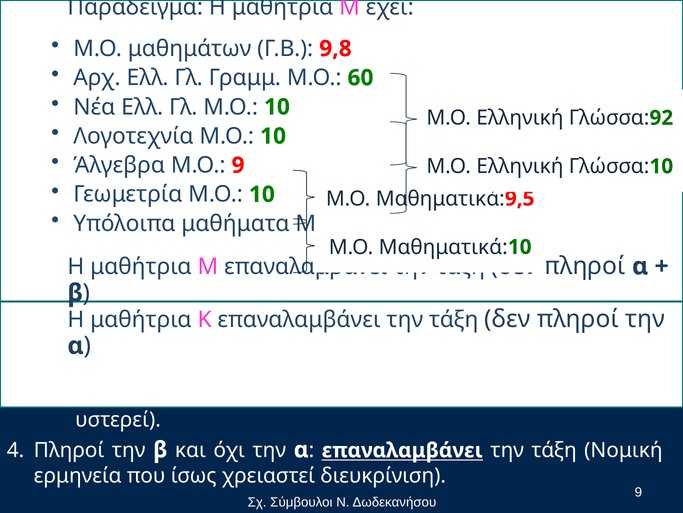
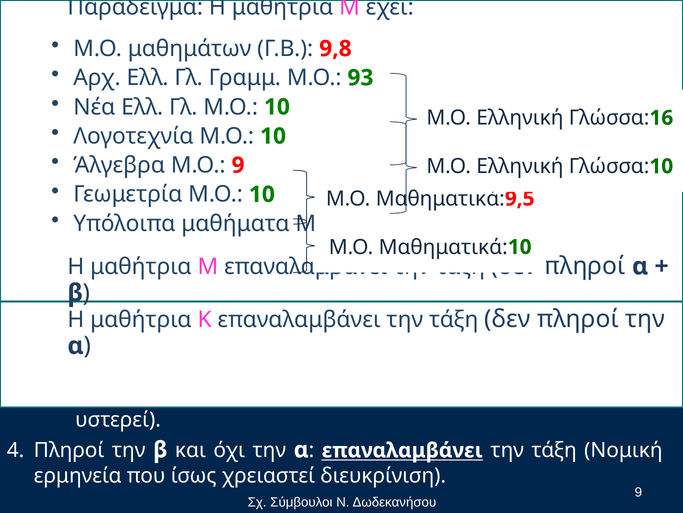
60: 60 -> 93
92: 92 -> 16
